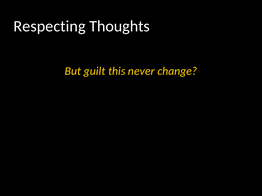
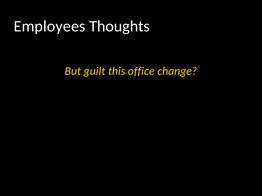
Respecting: Respecting -> Employees
never: never -> office
